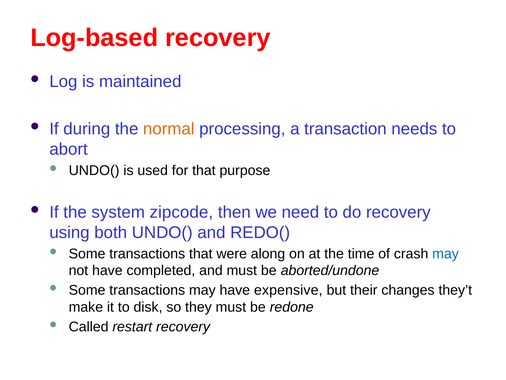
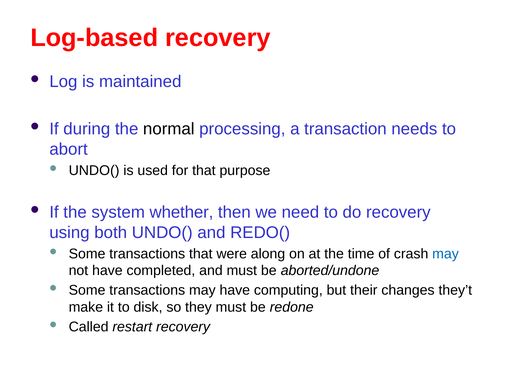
normal colour: orange -> black
zipcode: zipcode -> whether
expensive: expensive -> computing
